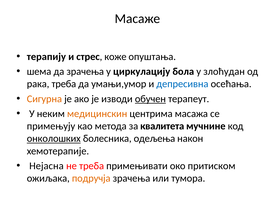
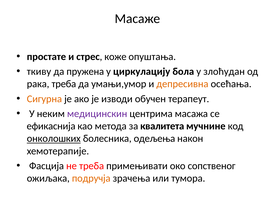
терапију: терапију -> простате
шема: шема -> ткиву
да зрачења: зрачења -> пружена
депресивна colour: blue -> orange
обучен underline: present -> none
медицинскин colour: orange -> purple
примењују: примењују -> ефикаснија
Нејасна: Нејасна -> Фасција
притиском: притиском -> сопственог
